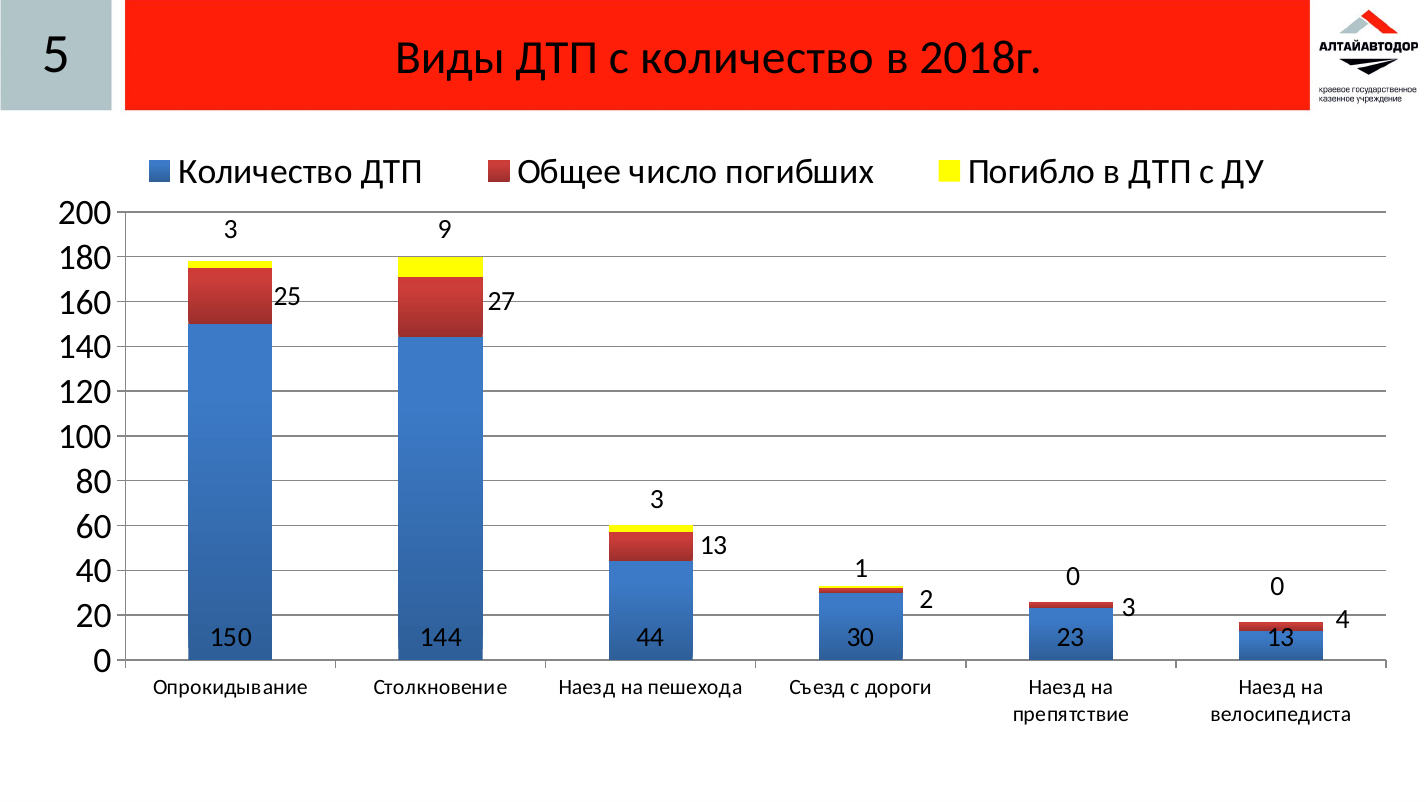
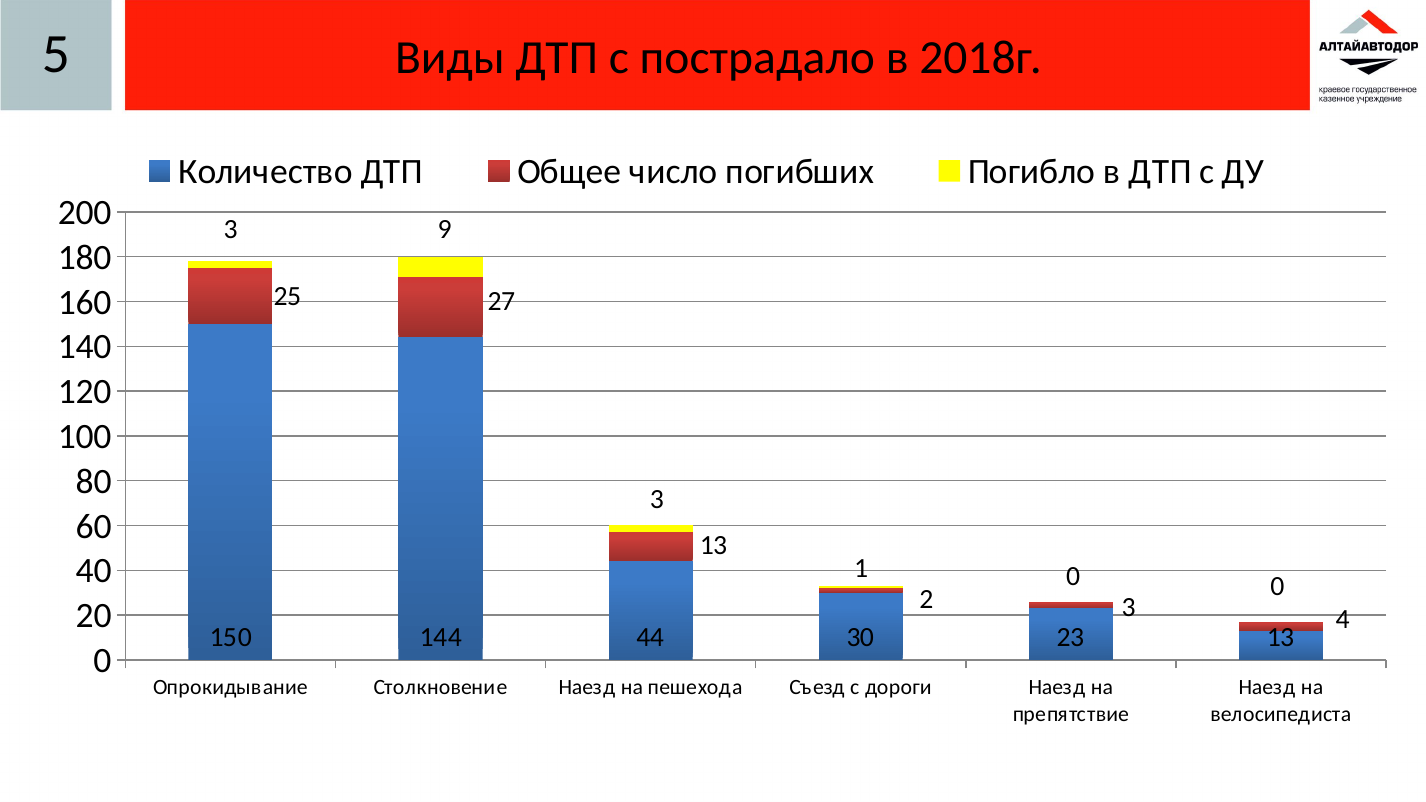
с количество: количество -> пострадало
